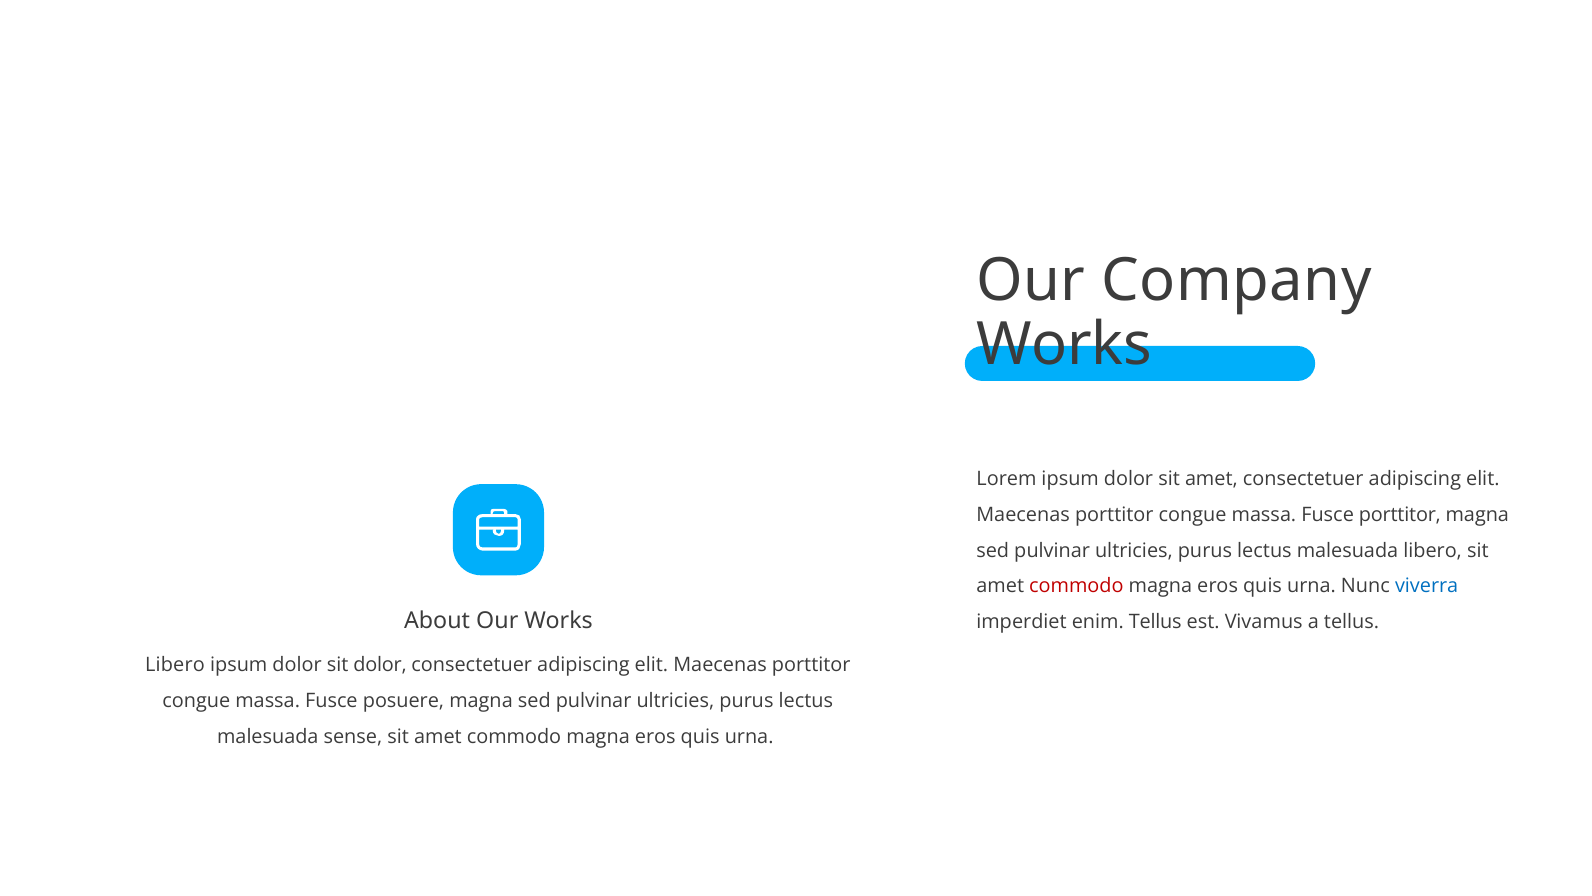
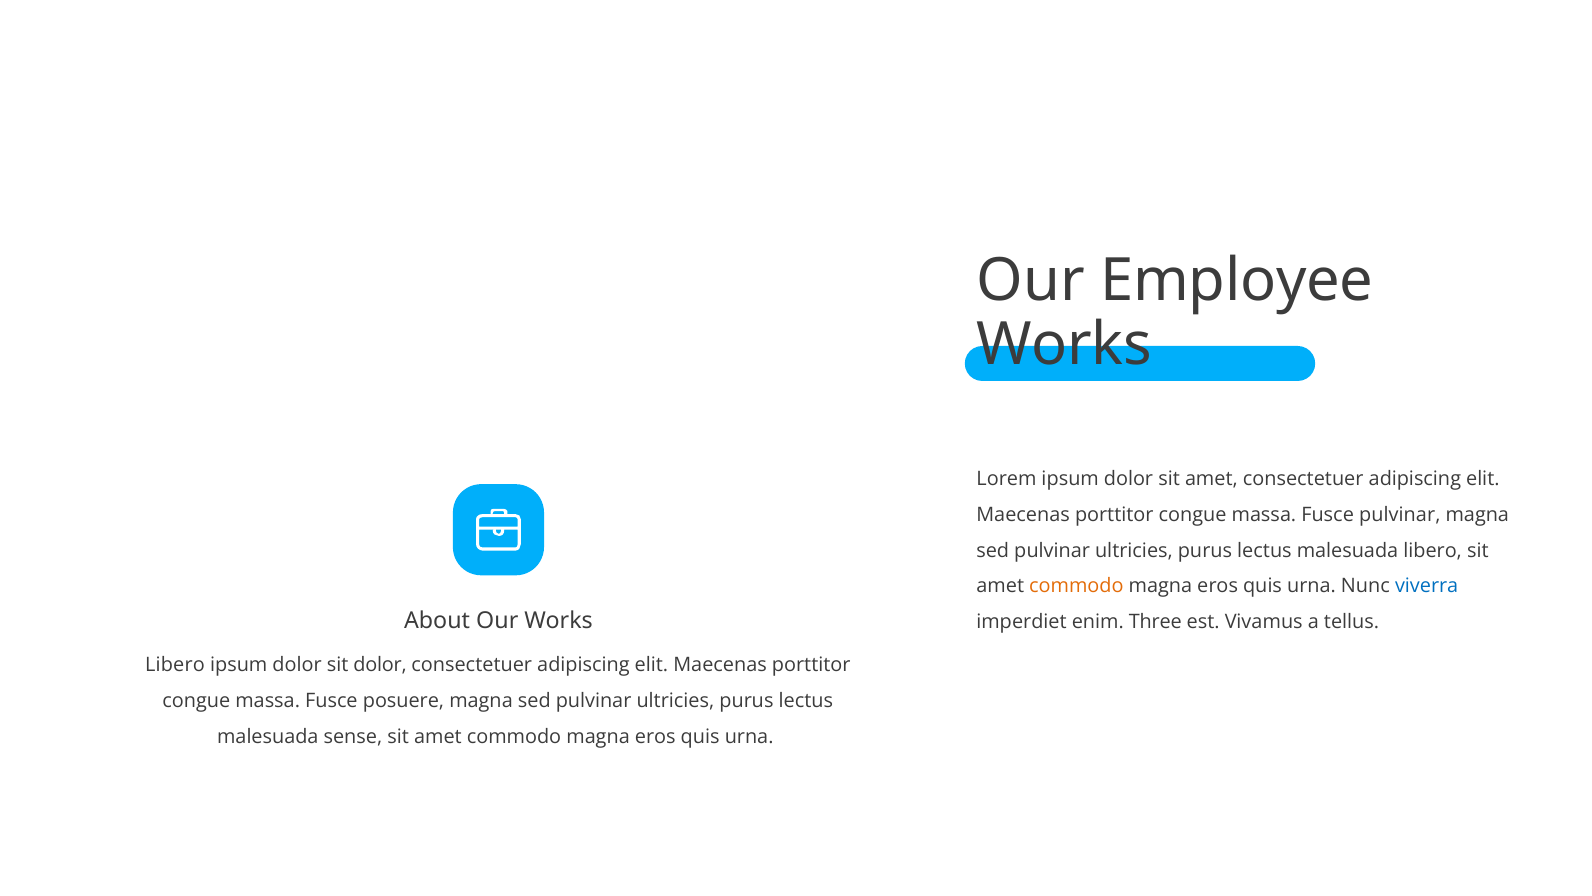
Company: Company -> Employee
Fusce porttitor: porttitor -> pulvinar
commodo at (1076, 586) colour: red -> orange
enim Tellus: Tellus -> Three
